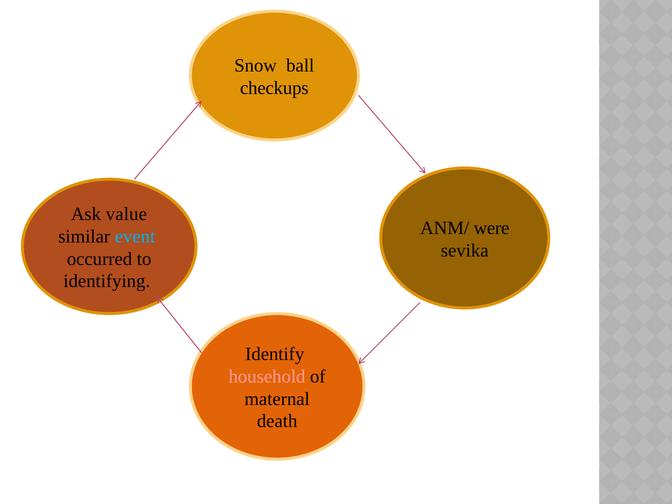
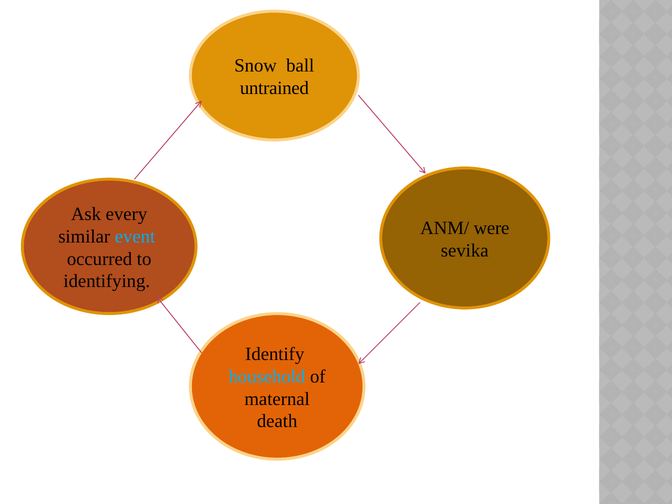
checkups: checkups -> untrained
value: value -> every
household colour: pink -> light blue
